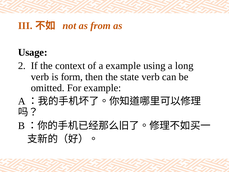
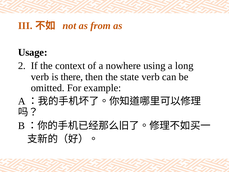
a example: example -> nowhere
form: form -> there
